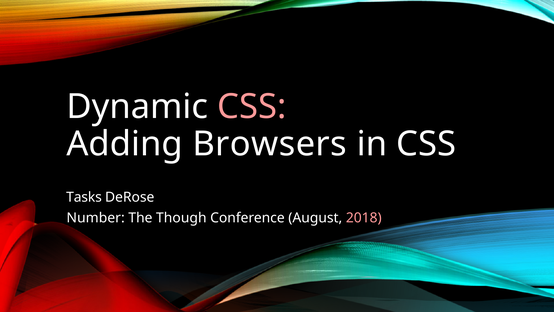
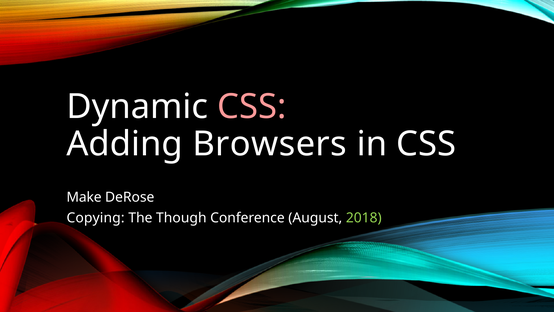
Tasks: Tasks -> Make
Number: Number -> Copying
2018 colour: pink -> light green
